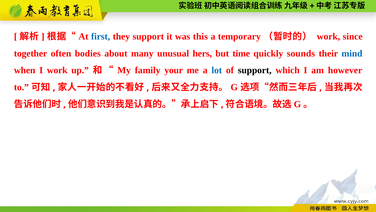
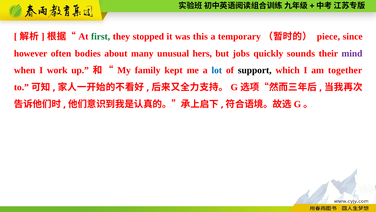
first colour: blue -> green
they support: support -> stopped
work at (328, 36): work -> piece
together: together -> however
time: time -> jobs
mind colour: blue -> purple
your: your -> kept
however: however -> together
